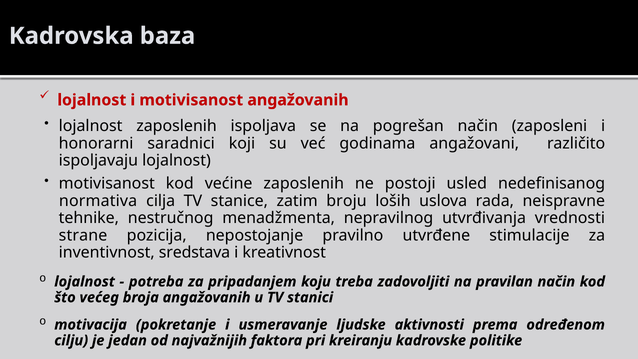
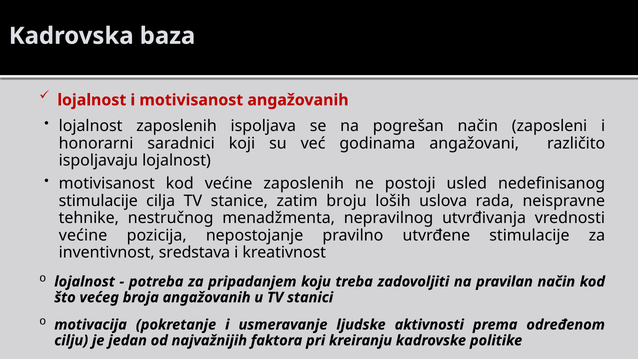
normativa at (98, 201): normativa -> stimulacije
strane at (83, 235): strane -> većine
